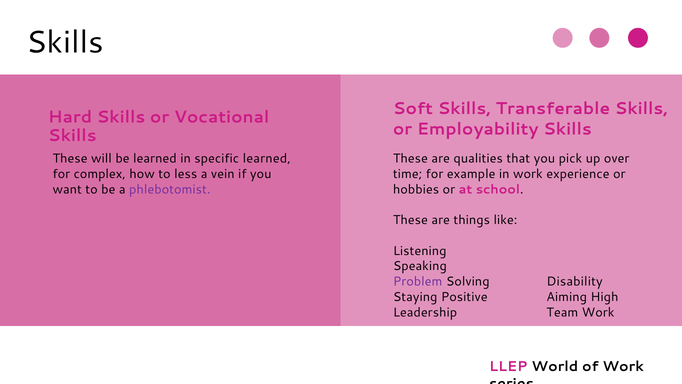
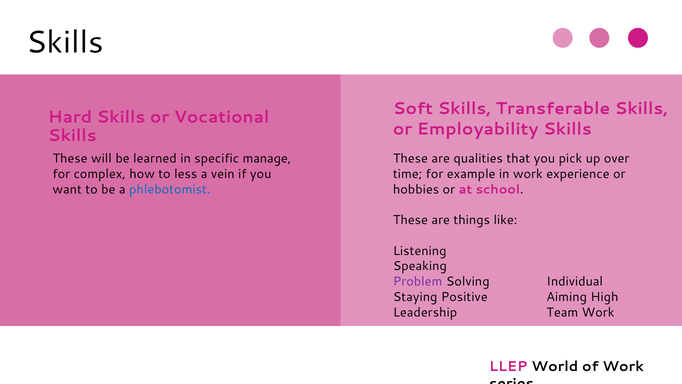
specific learned: learned -> manage
phlebotomist colour: purple -> blue
Disability: Disability -> Individual
